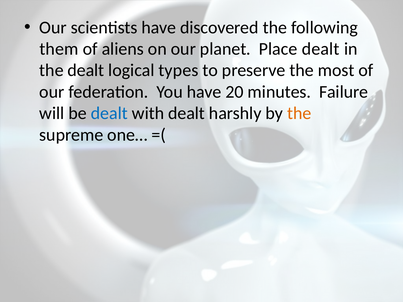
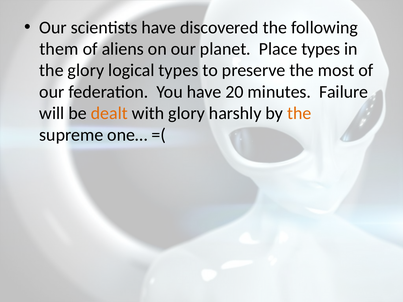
Place dealt: dealt -> types
the dealt: dealt -> glory
dealt at (109, 113) colour: blue -> orange
with dealt: dealt -> glory
